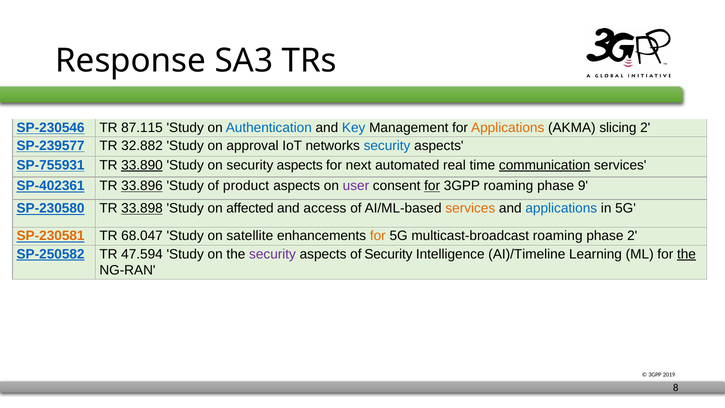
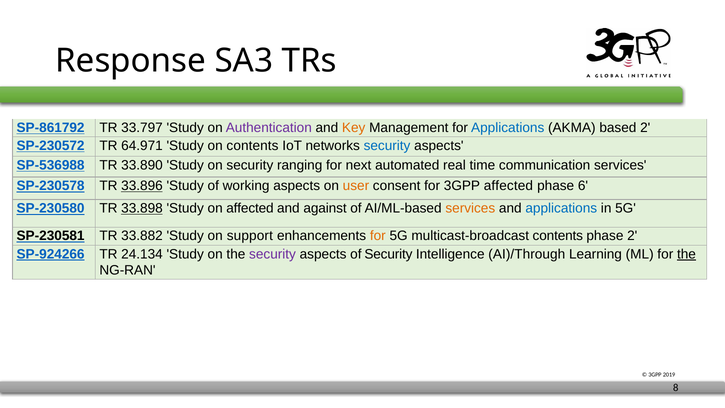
SP-230546: SP-230546 -> SP-861792
87.115: 87.115 -> 33.797
Authentication colour: blue -> purple
Key colour: blue -> orange
Applications at (508, 128) colour: orange -> blue
slicing: slicing -> based
SP-239577: SP-239577 -> SP-230572
32.882: 32.882 -> 64.971
on approval: approval -> contents
SP-755931: SP-755931 -> SP-536988
33.890 underline: present -> none
on security aspects: aspects -> ranging
communication underline: present -> none
SP-402361: SP-402361 -> SP-230578
product: product -> working
user colour: purple -> orange
for at (432, 186) underline: present -> none
3GPP roaming: roaming -> affected
9: 9 -> 6
access: access -> against
SP-230581 colour: orange -> black
68.047: 68.047 -> 33.882
satellite: satellite -> support
multicast-broadcast roaming: roaming -> contents
SP-250582: SP-250582 -> SP-924266
47.594: 47.594 -> 24.134
AI)/Timeline: AI)/Timeline -> AI)/Through
